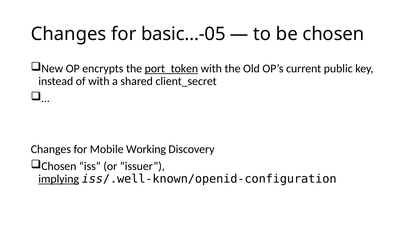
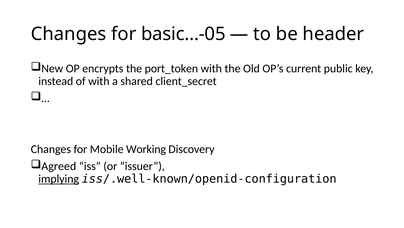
be chosen: chosen -> header
port_token underline: present -> none
Chosen at (59, 166): Chosen -> Agreed
